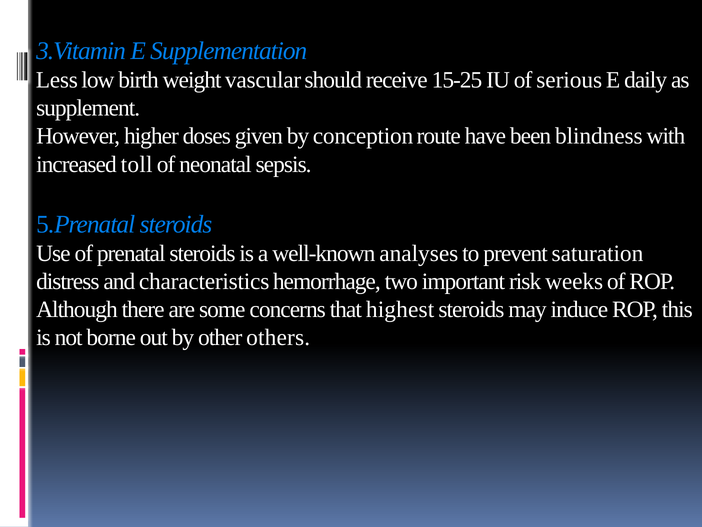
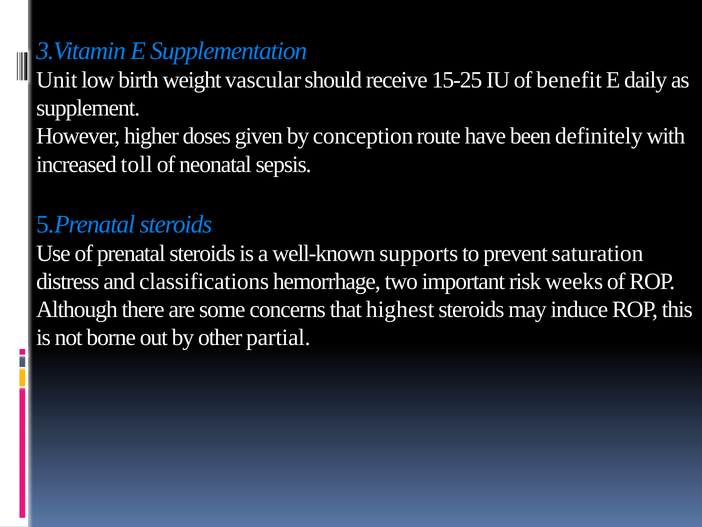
Less: Less -> Unit
serious: serious -> benefit
blindness: blindness -> definitely
analyses: analyses -> supports
characteristics: characteristics -> classifications
others: others -> partial
